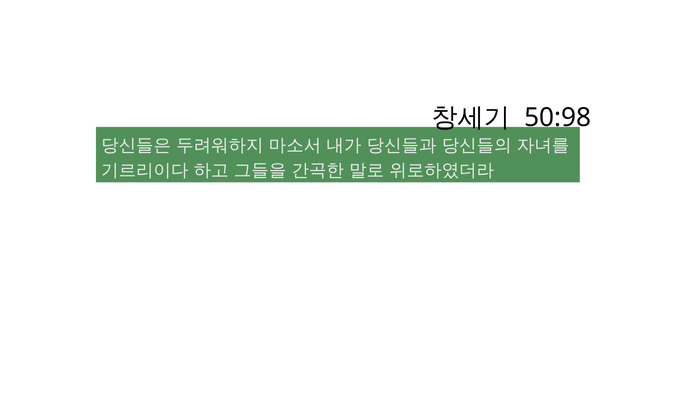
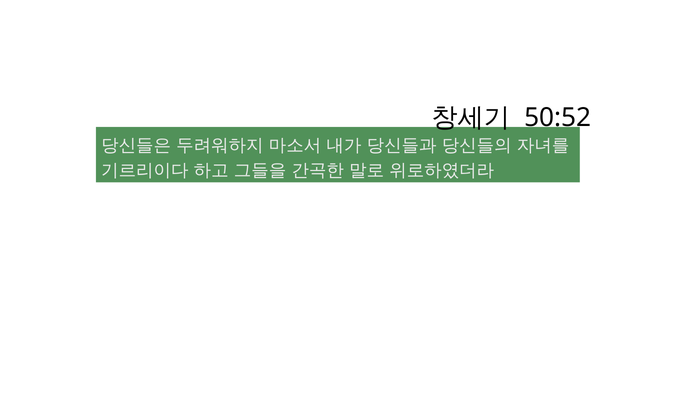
50:98: 50:98 -> 50:52
